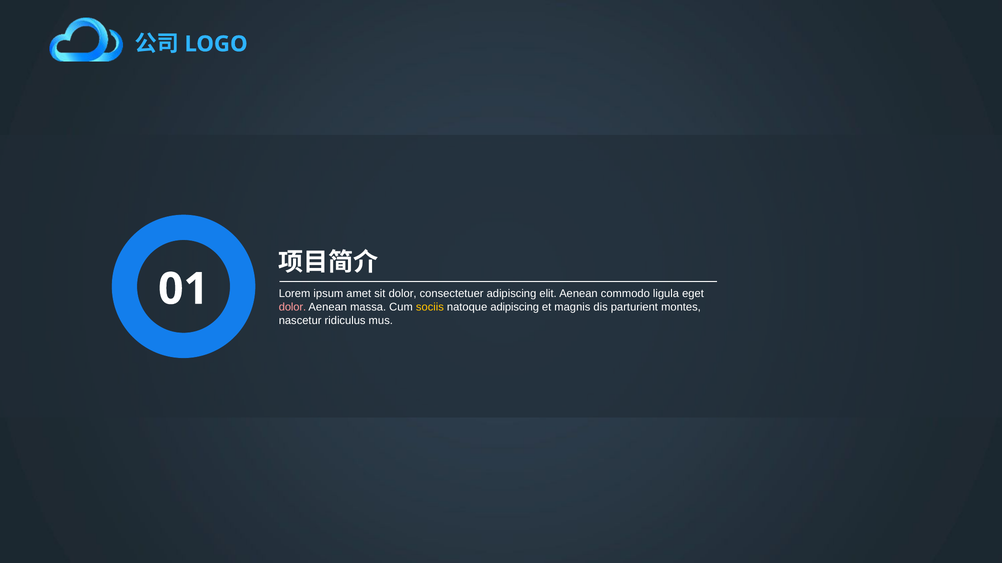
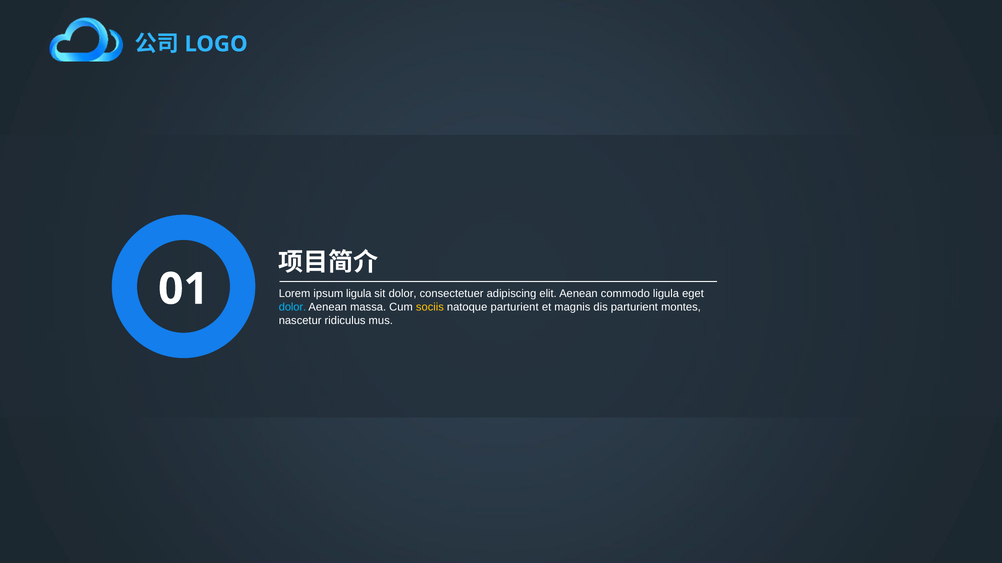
ipsum amet: amet -> ligula
dolor at (292, 308) colour: pink -> light blue
natoque adipiscing: adipiscing -> parturient
